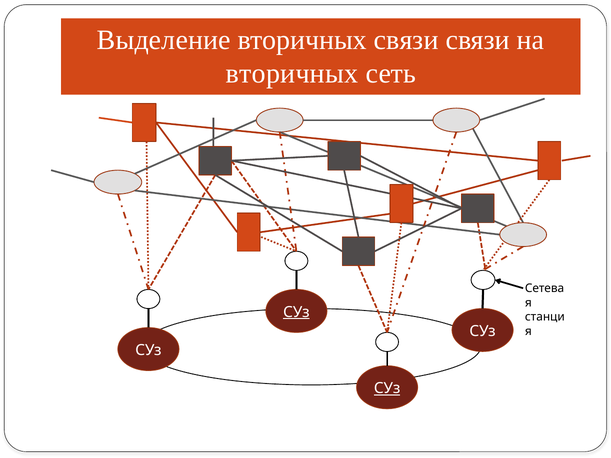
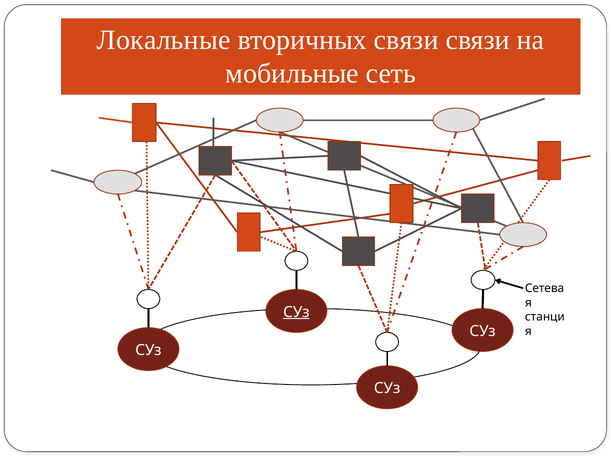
Выделение: Выделение -> Локальные
вторичных at (292, 74): вторичных -> мобильные
СУз at (387, 389) underline: present -> none
